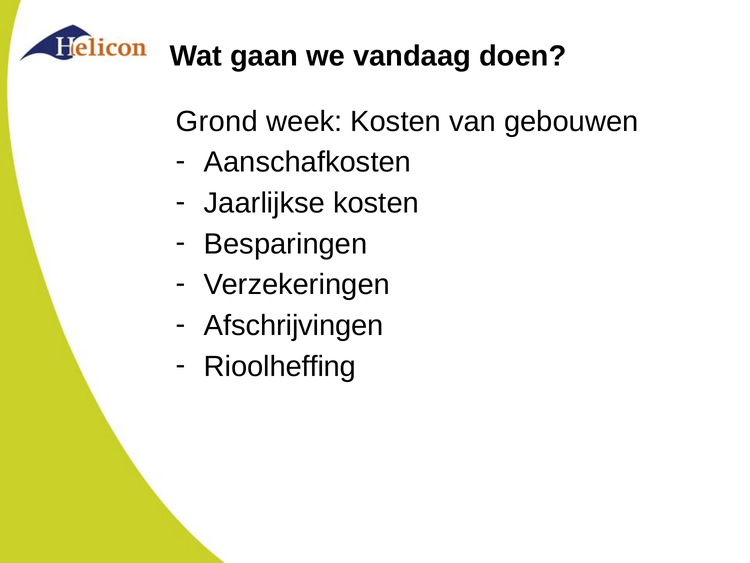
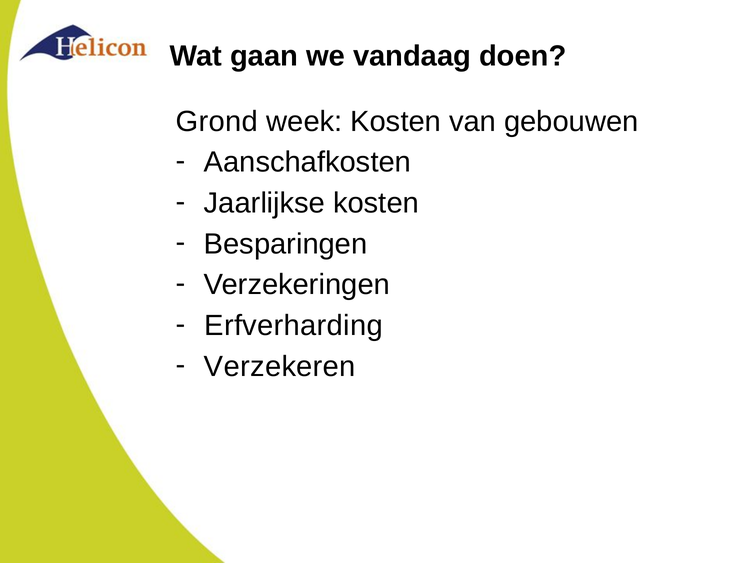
Afschrijvingen: Afschrijvingen -> Erfverharding
Rioolheffing: Rioolheffing -> Verzekeren
